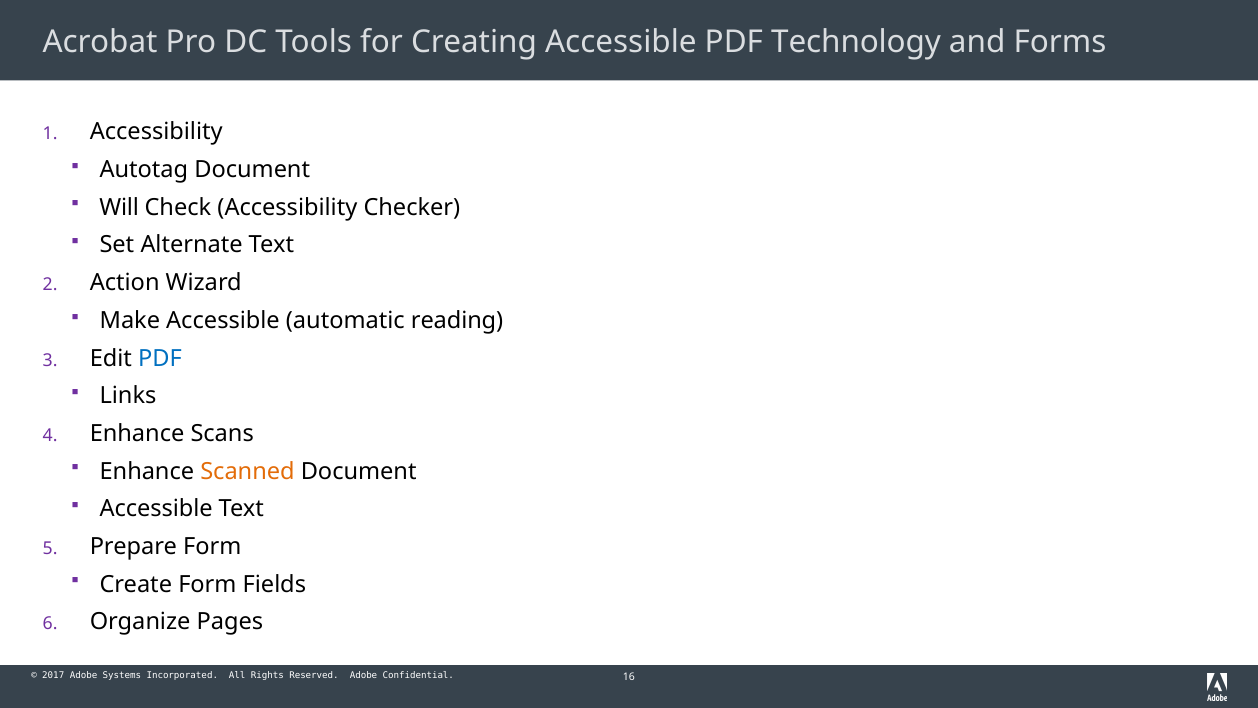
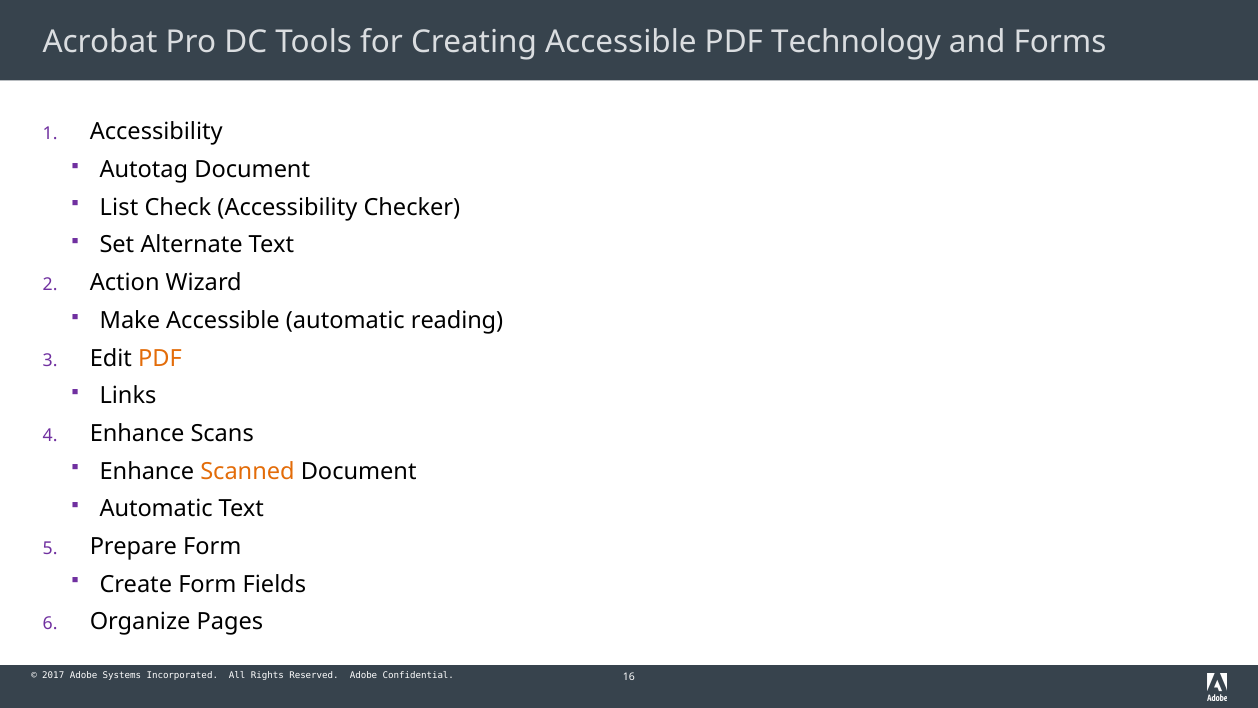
Will: Will -> List
PDF at (160, 358) colour: blue -> orange
Accessible at (156, 509): Accessible -> Automatic
